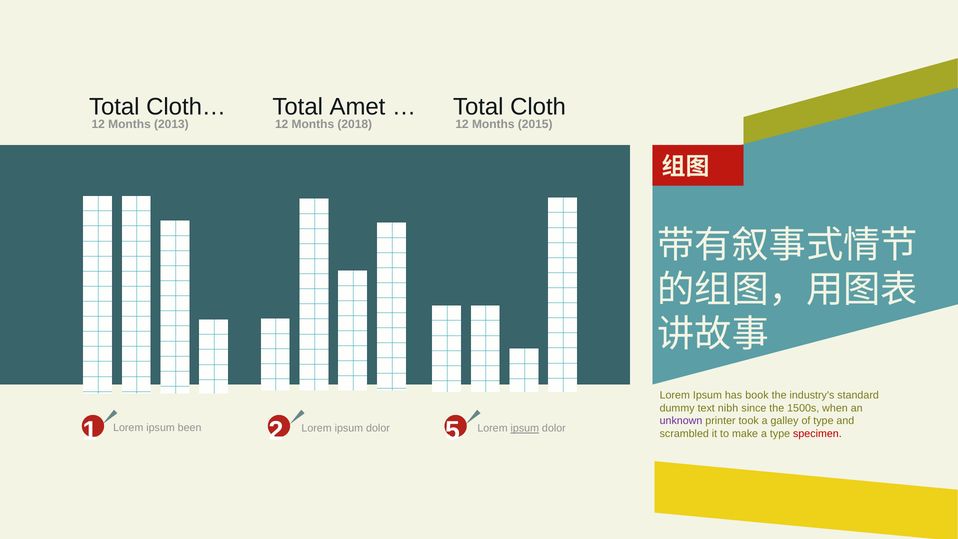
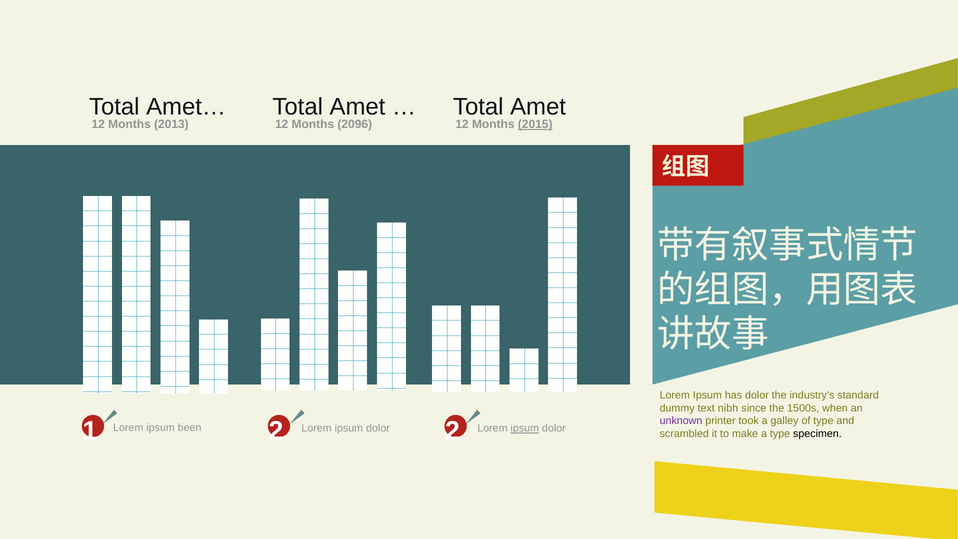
Cloth…: Cloth… -> Amet…
Cloth at (538, 107): Cloth -> Amet
2018: 2018 -> 2096
2015 underline: none -> present
has book: book -> dolor
2 5: 5 -> 2
specimen colour: red -> black
